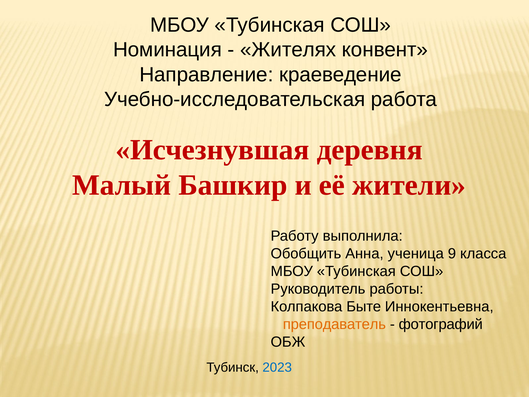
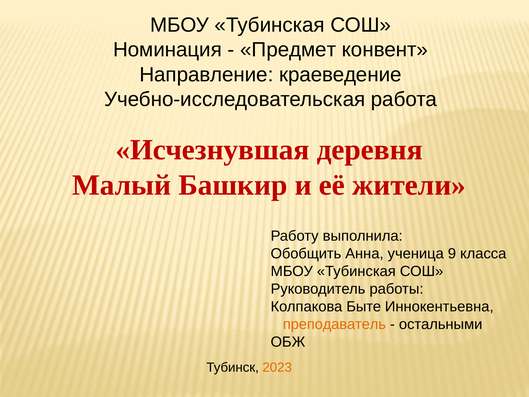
Жителях: Жителях -> Предмет
фотографий: фотографий -> остальными
2023 colour: blue -> orange
